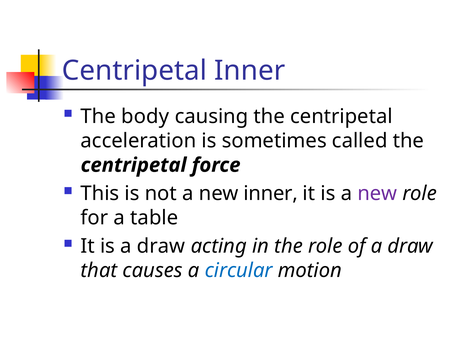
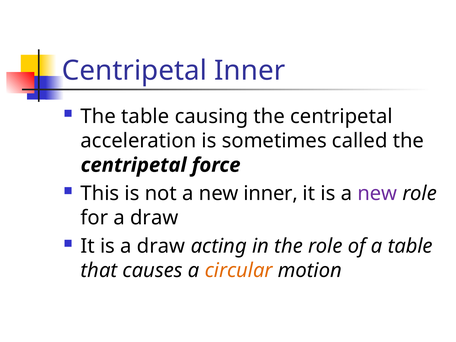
The body: body -> table
for a table: table -> draw
of a draw: draw -> table
circular colour: blue -> orange
